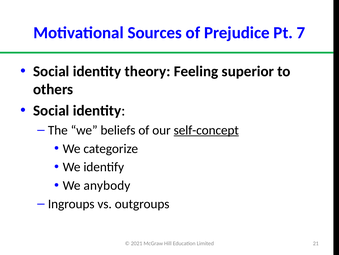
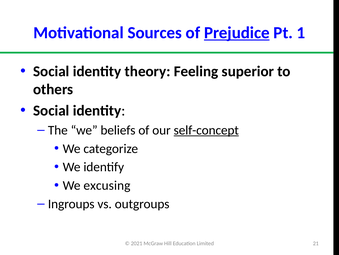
Prejudice underline: none -> present
7: 7 -> 1
anybody: anybody -> excusing
